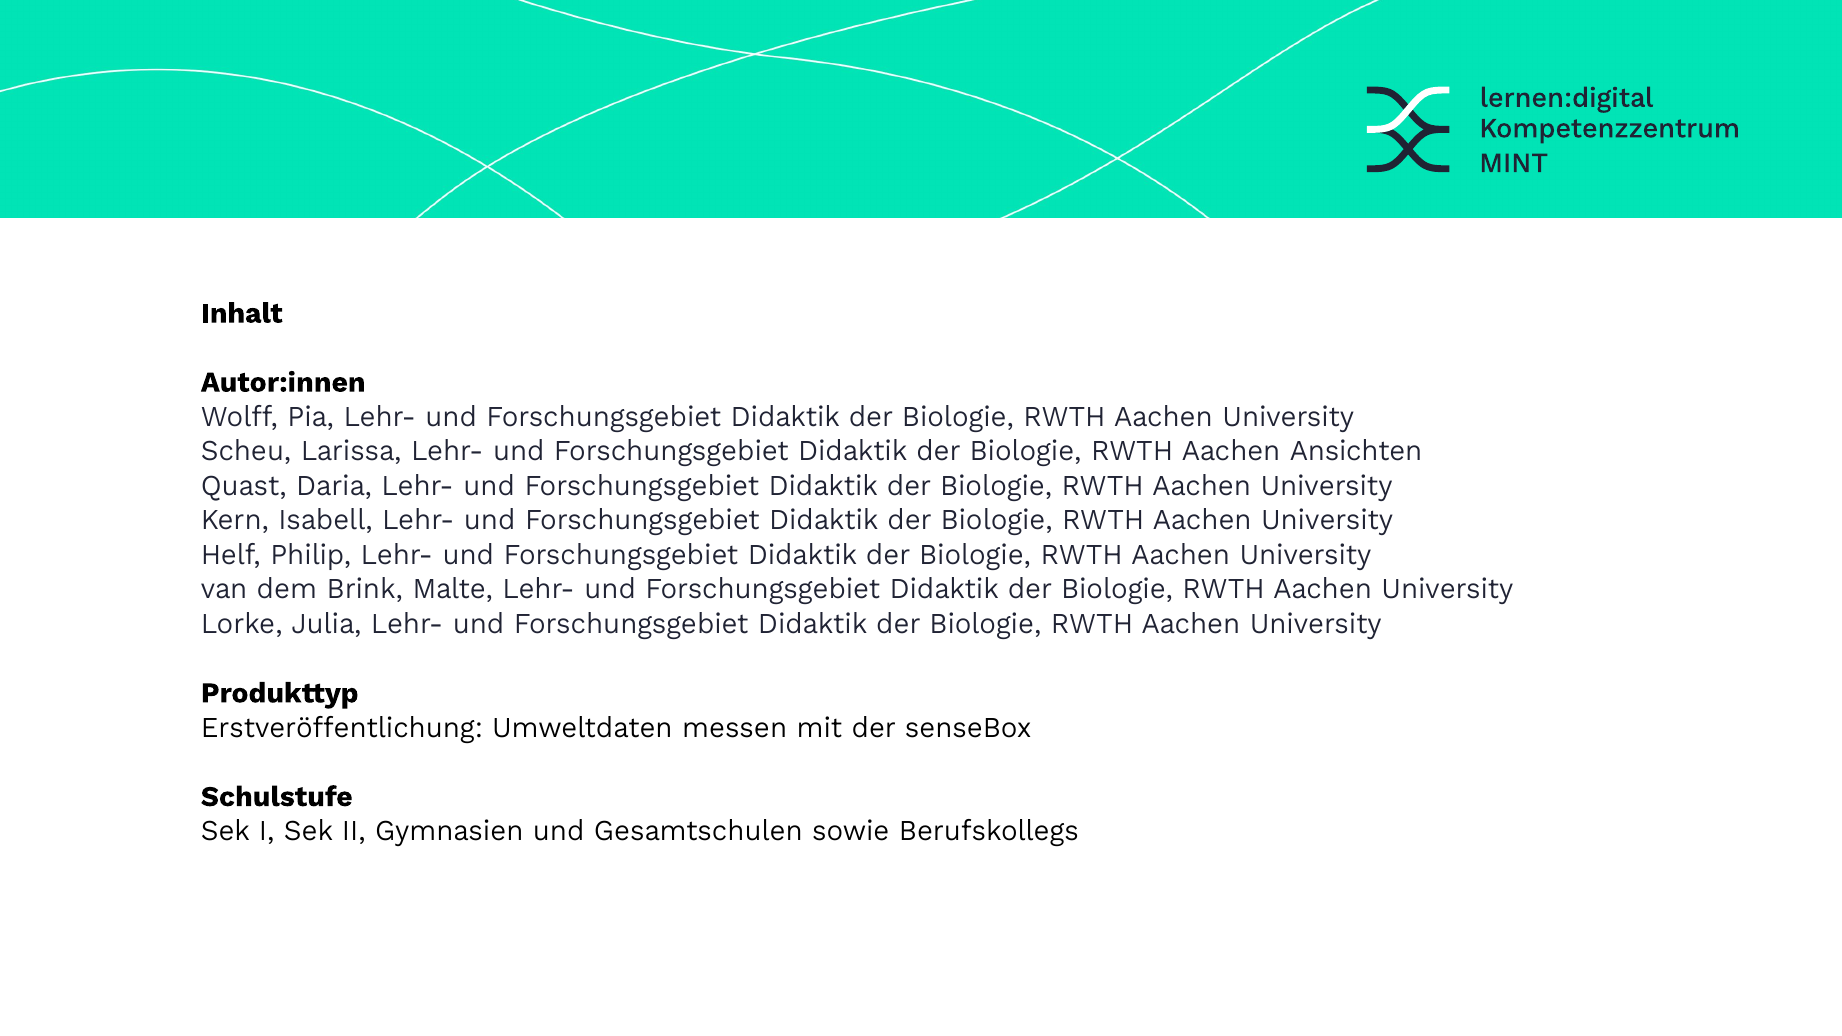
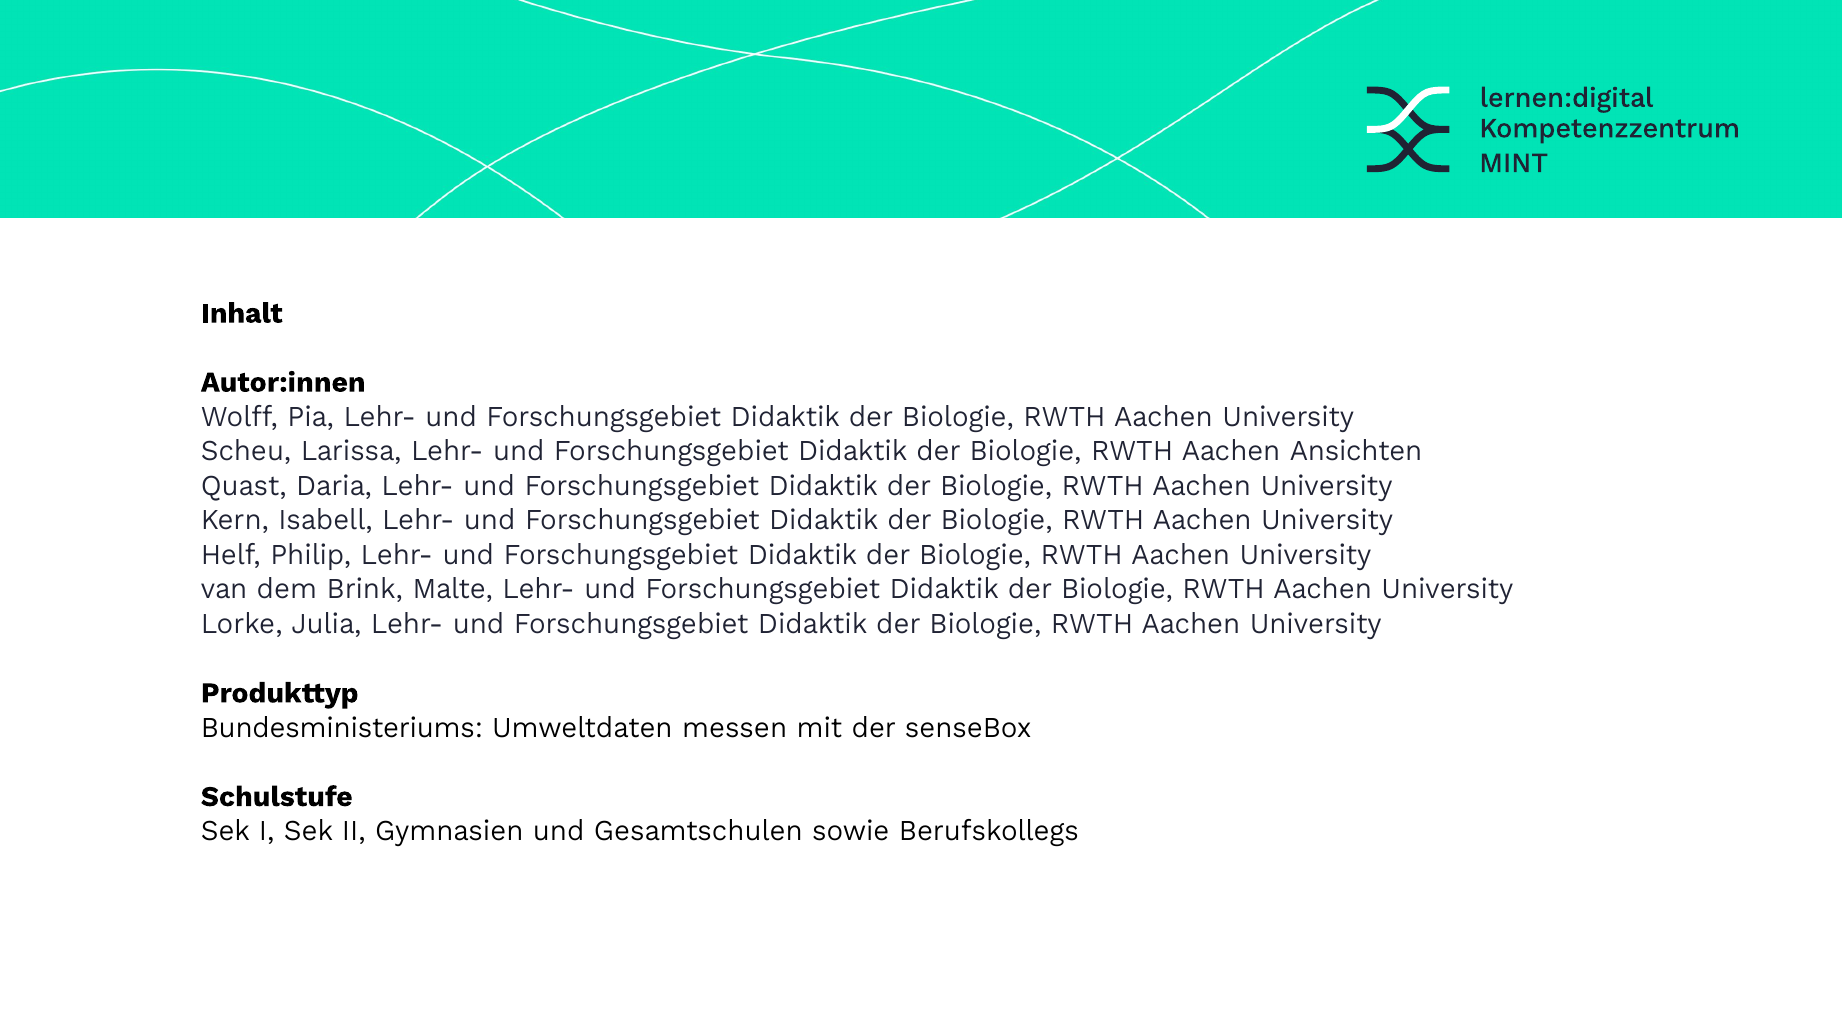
Erstveröffentlichung: Erstveröffentlichung -> Bundesministeriums
